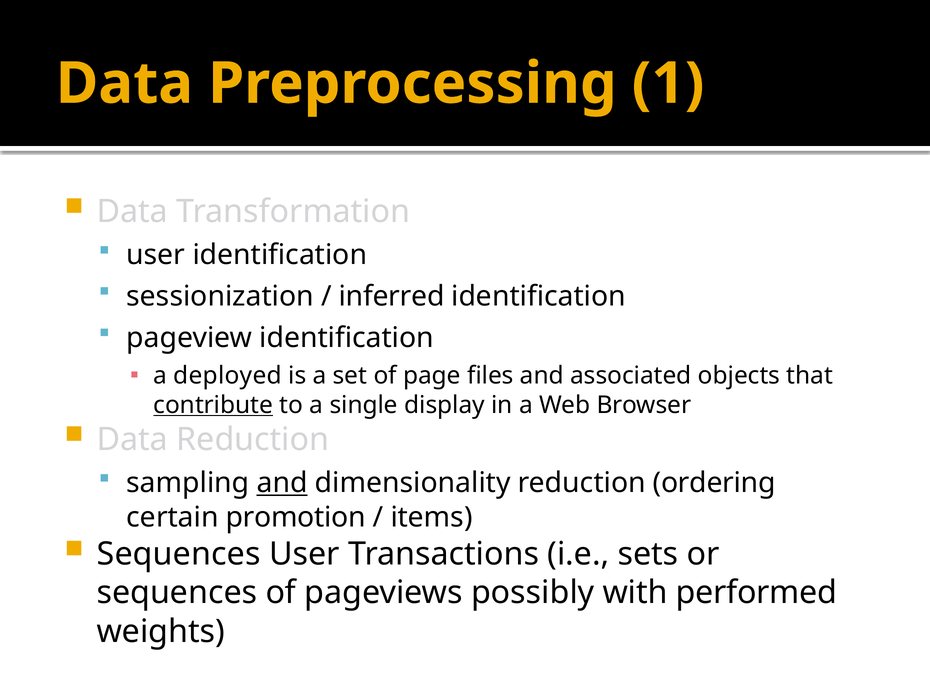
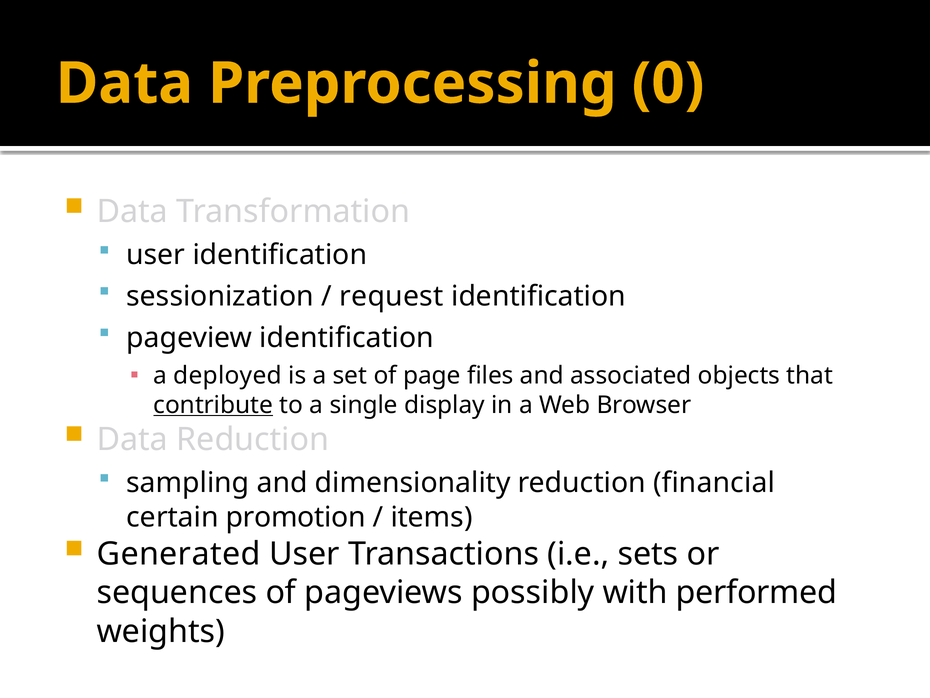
1: 1 -> 0
inferred: inferred -> request
and at (282, 483) underline: present -> none
ordering: ordering -> financial
Sequences at (179, 553): Sequences -> Generated
